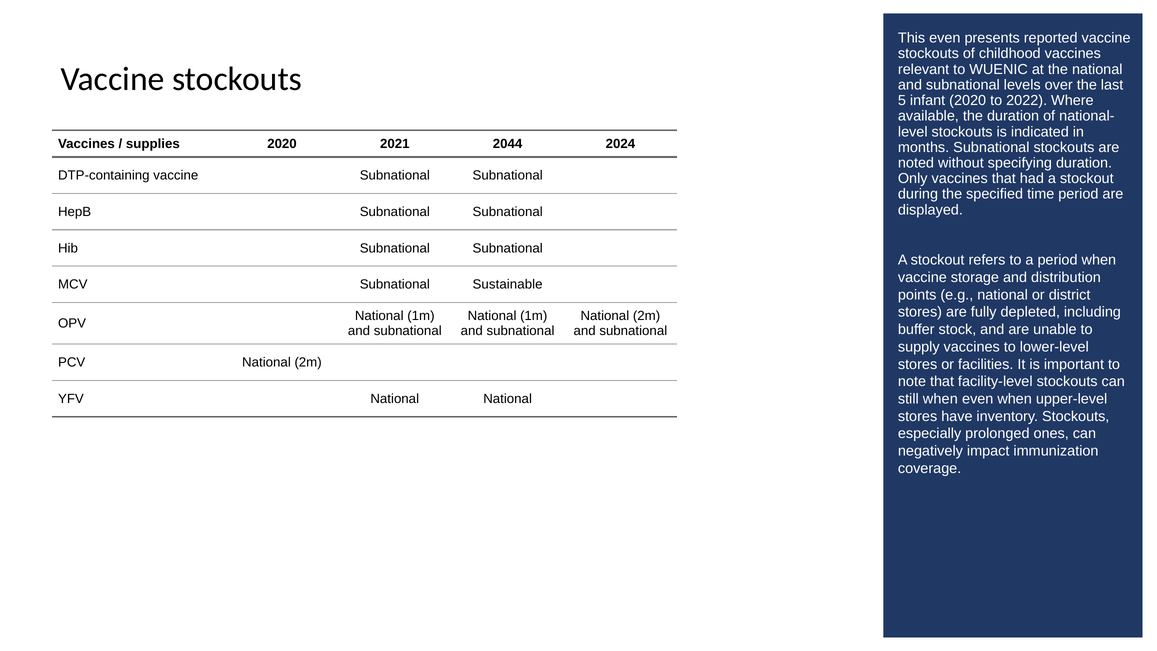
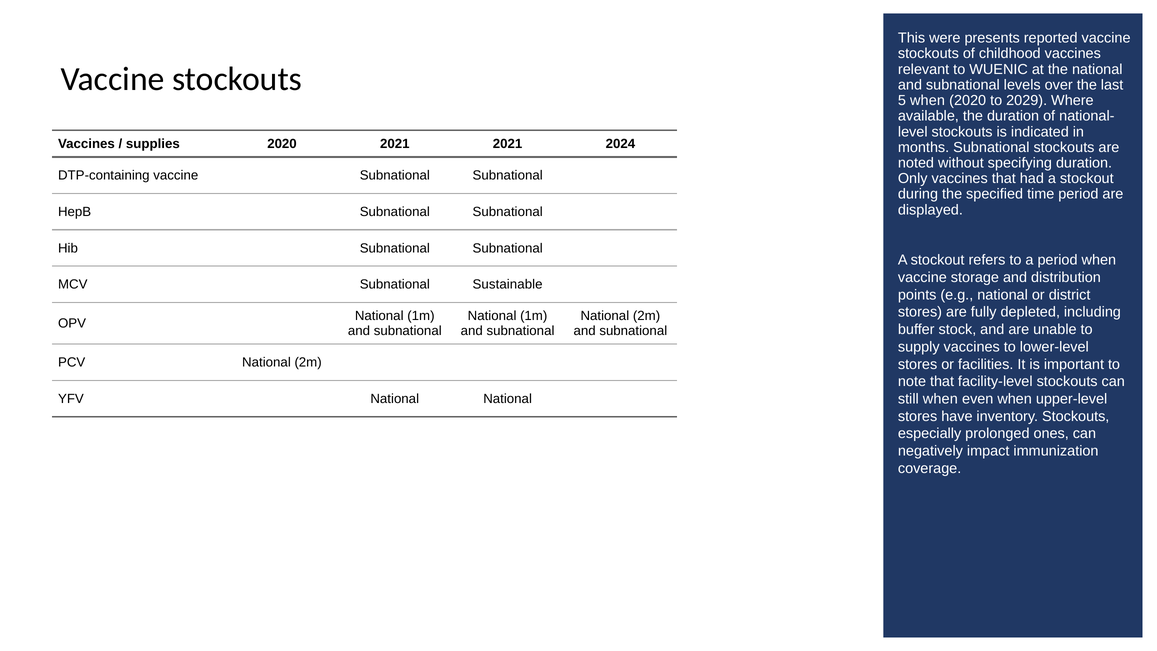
This even: even -> were
5 infant: infant -> when
2022: 2022 -> 2029
2021 2044: 2044 -> 2021
